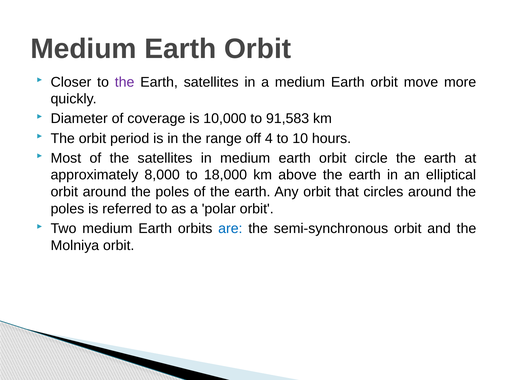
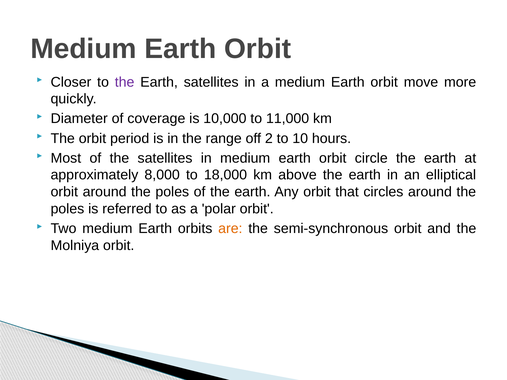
91,583: 91,583 -> 11,000
4: 4 -> 2
are colour: blue -> orange
